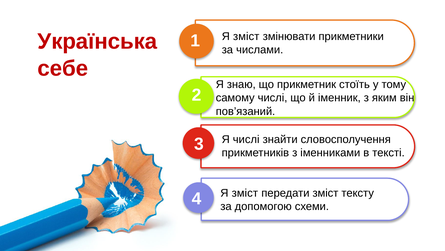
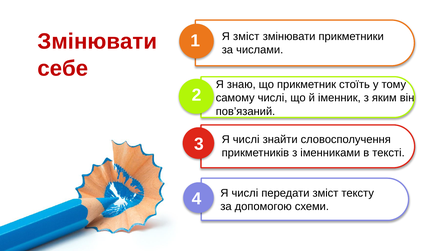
Українська at (97, 42): Українська -> Змінювати
зміст at (245, 193): зміст -> числі
